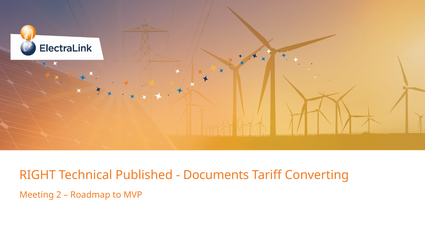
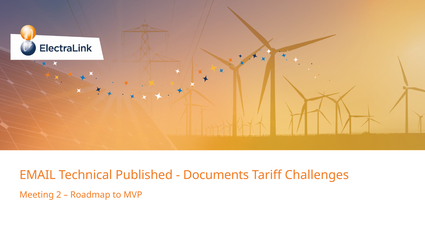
RIGHT: RIGHT -> EMAIL
Converting: Converting -> Challenges
